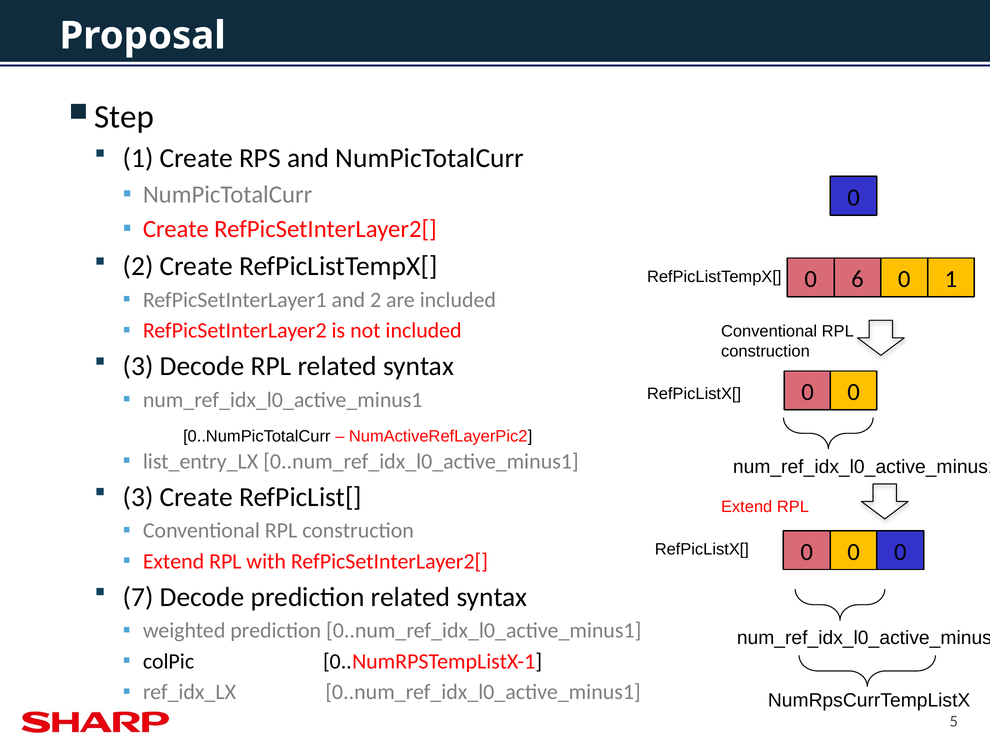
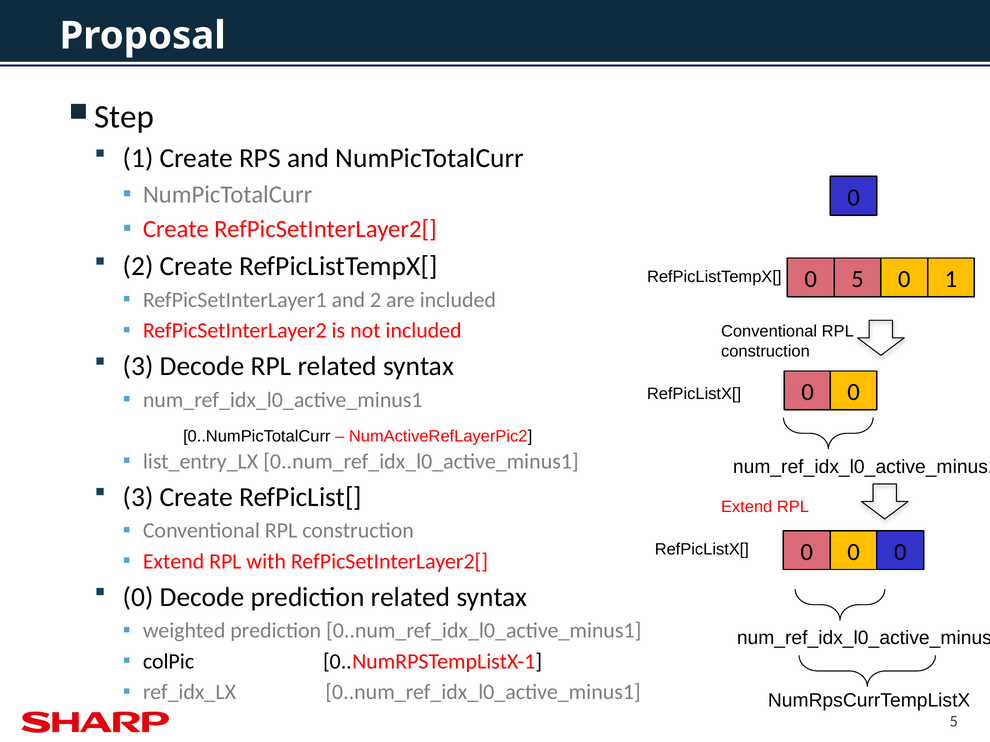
0 6: 6 -> 5
7 at (138, 597): 7 -> 0
